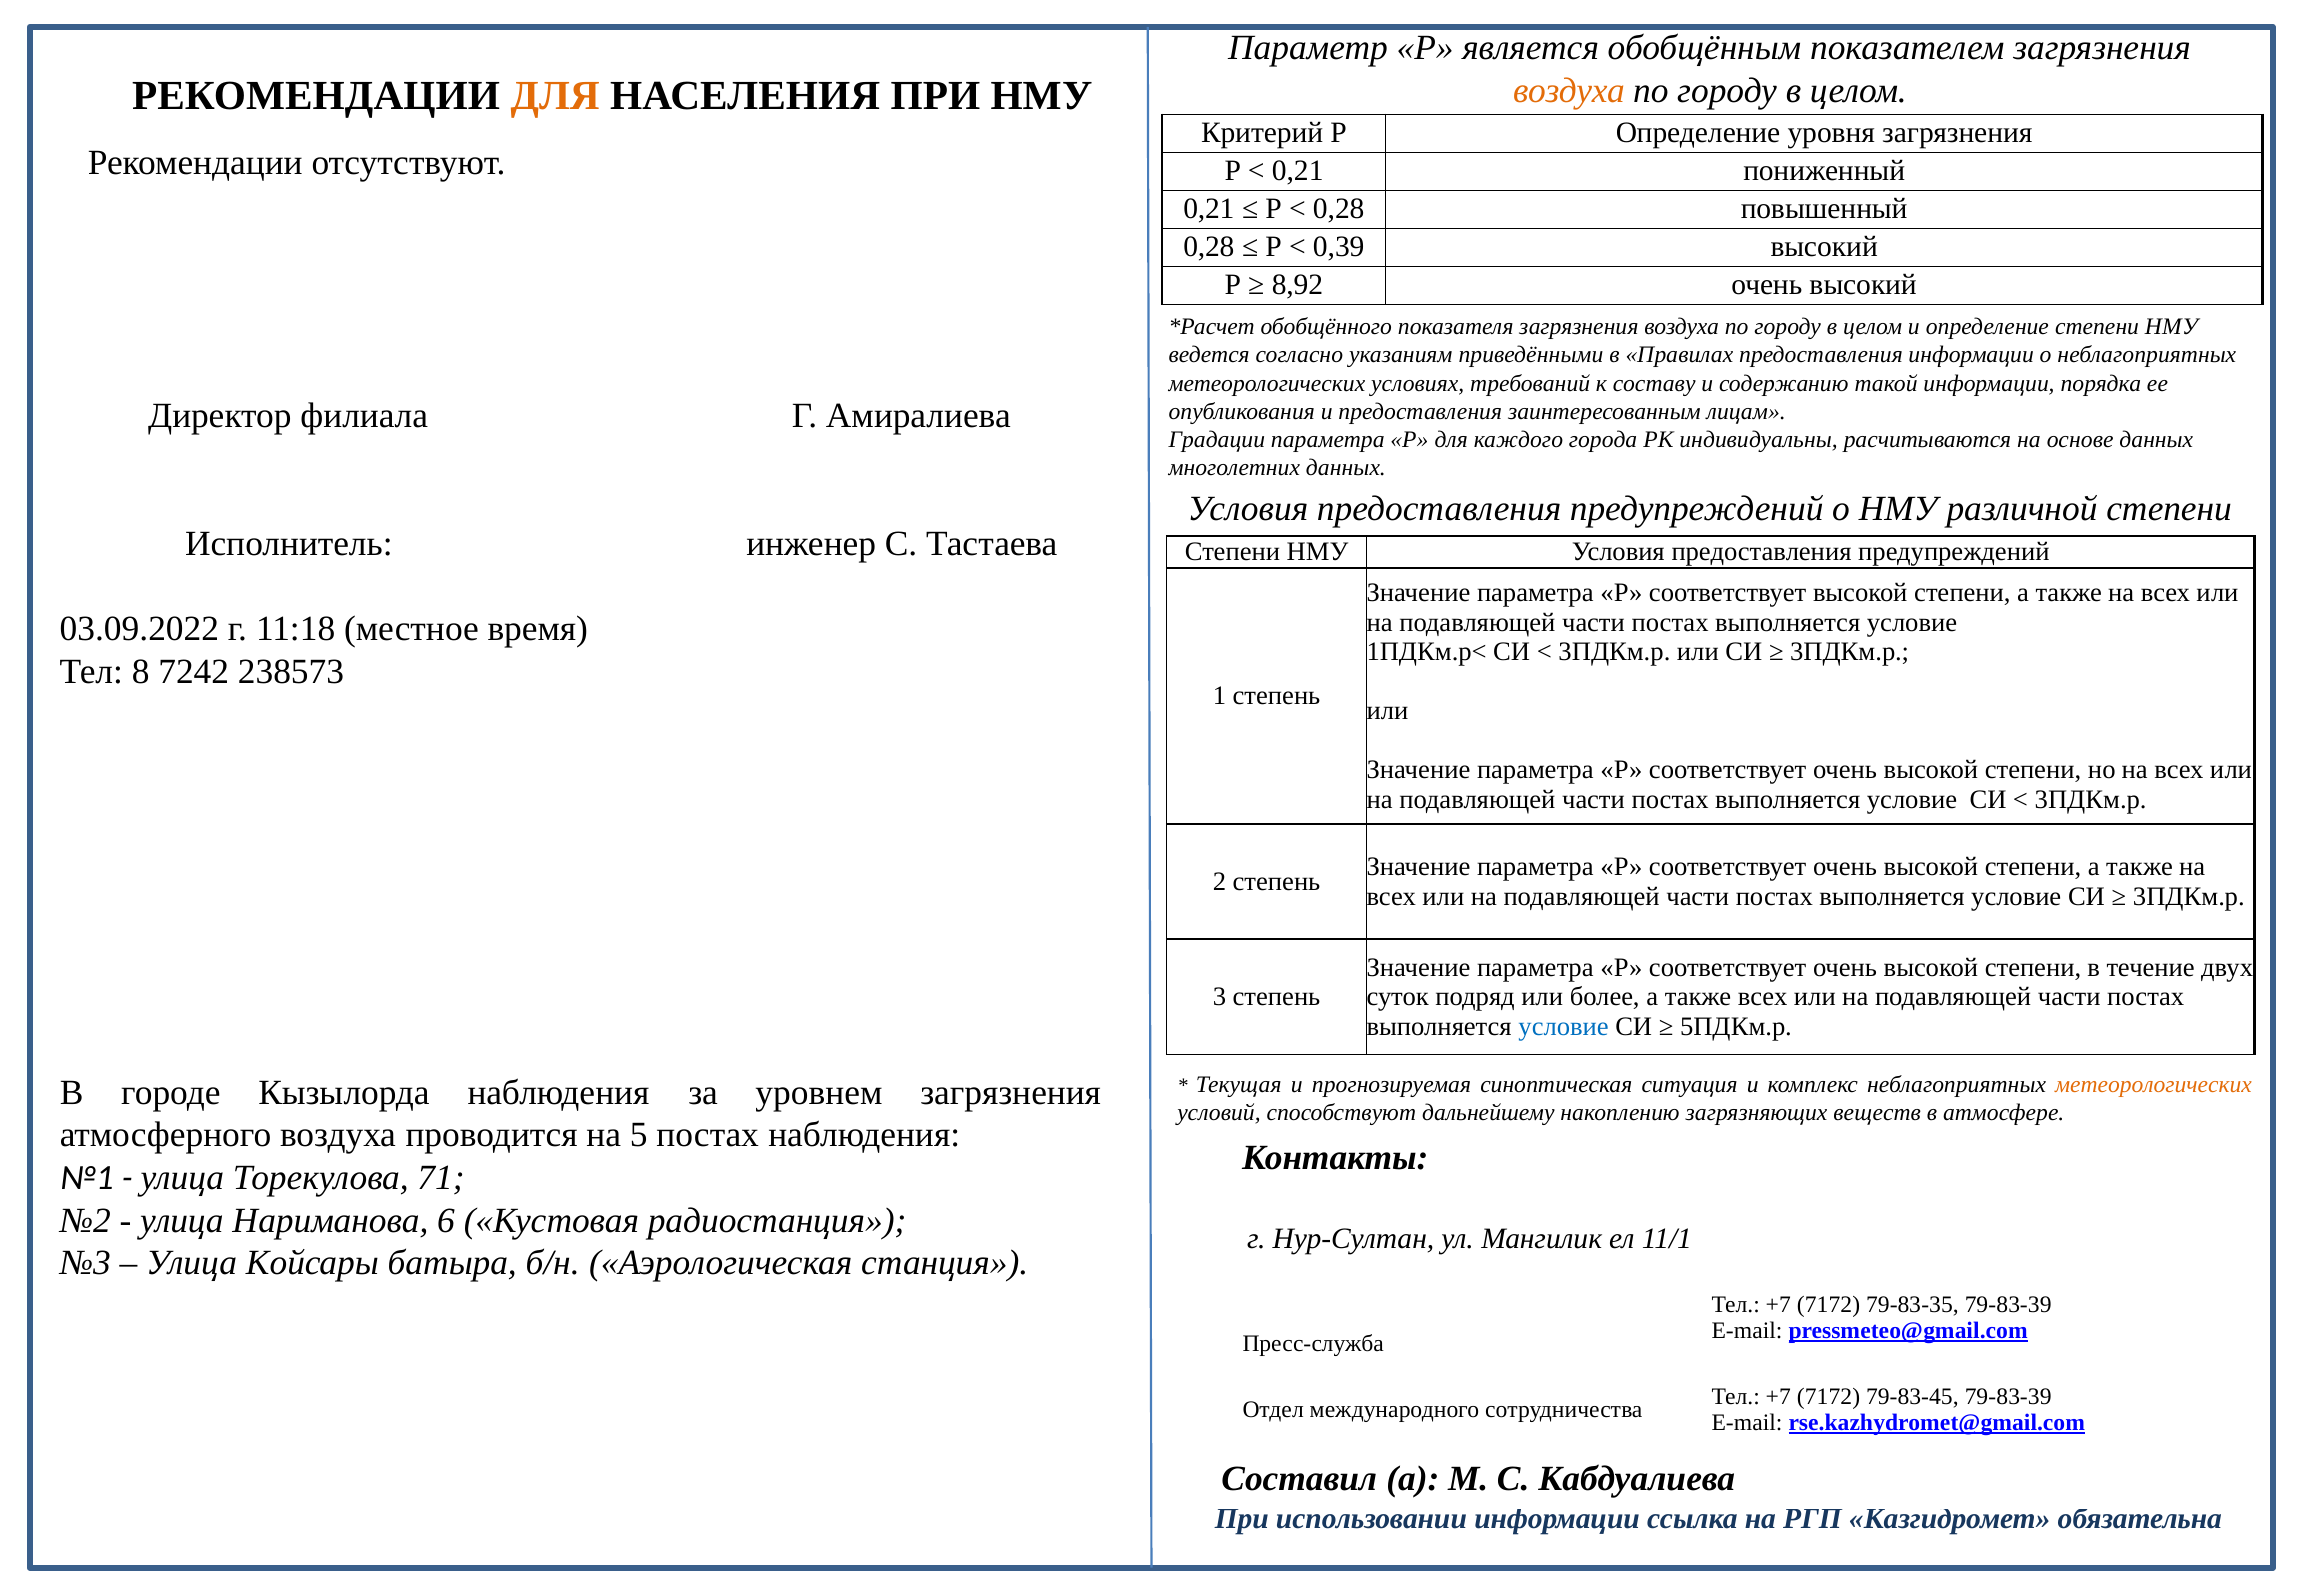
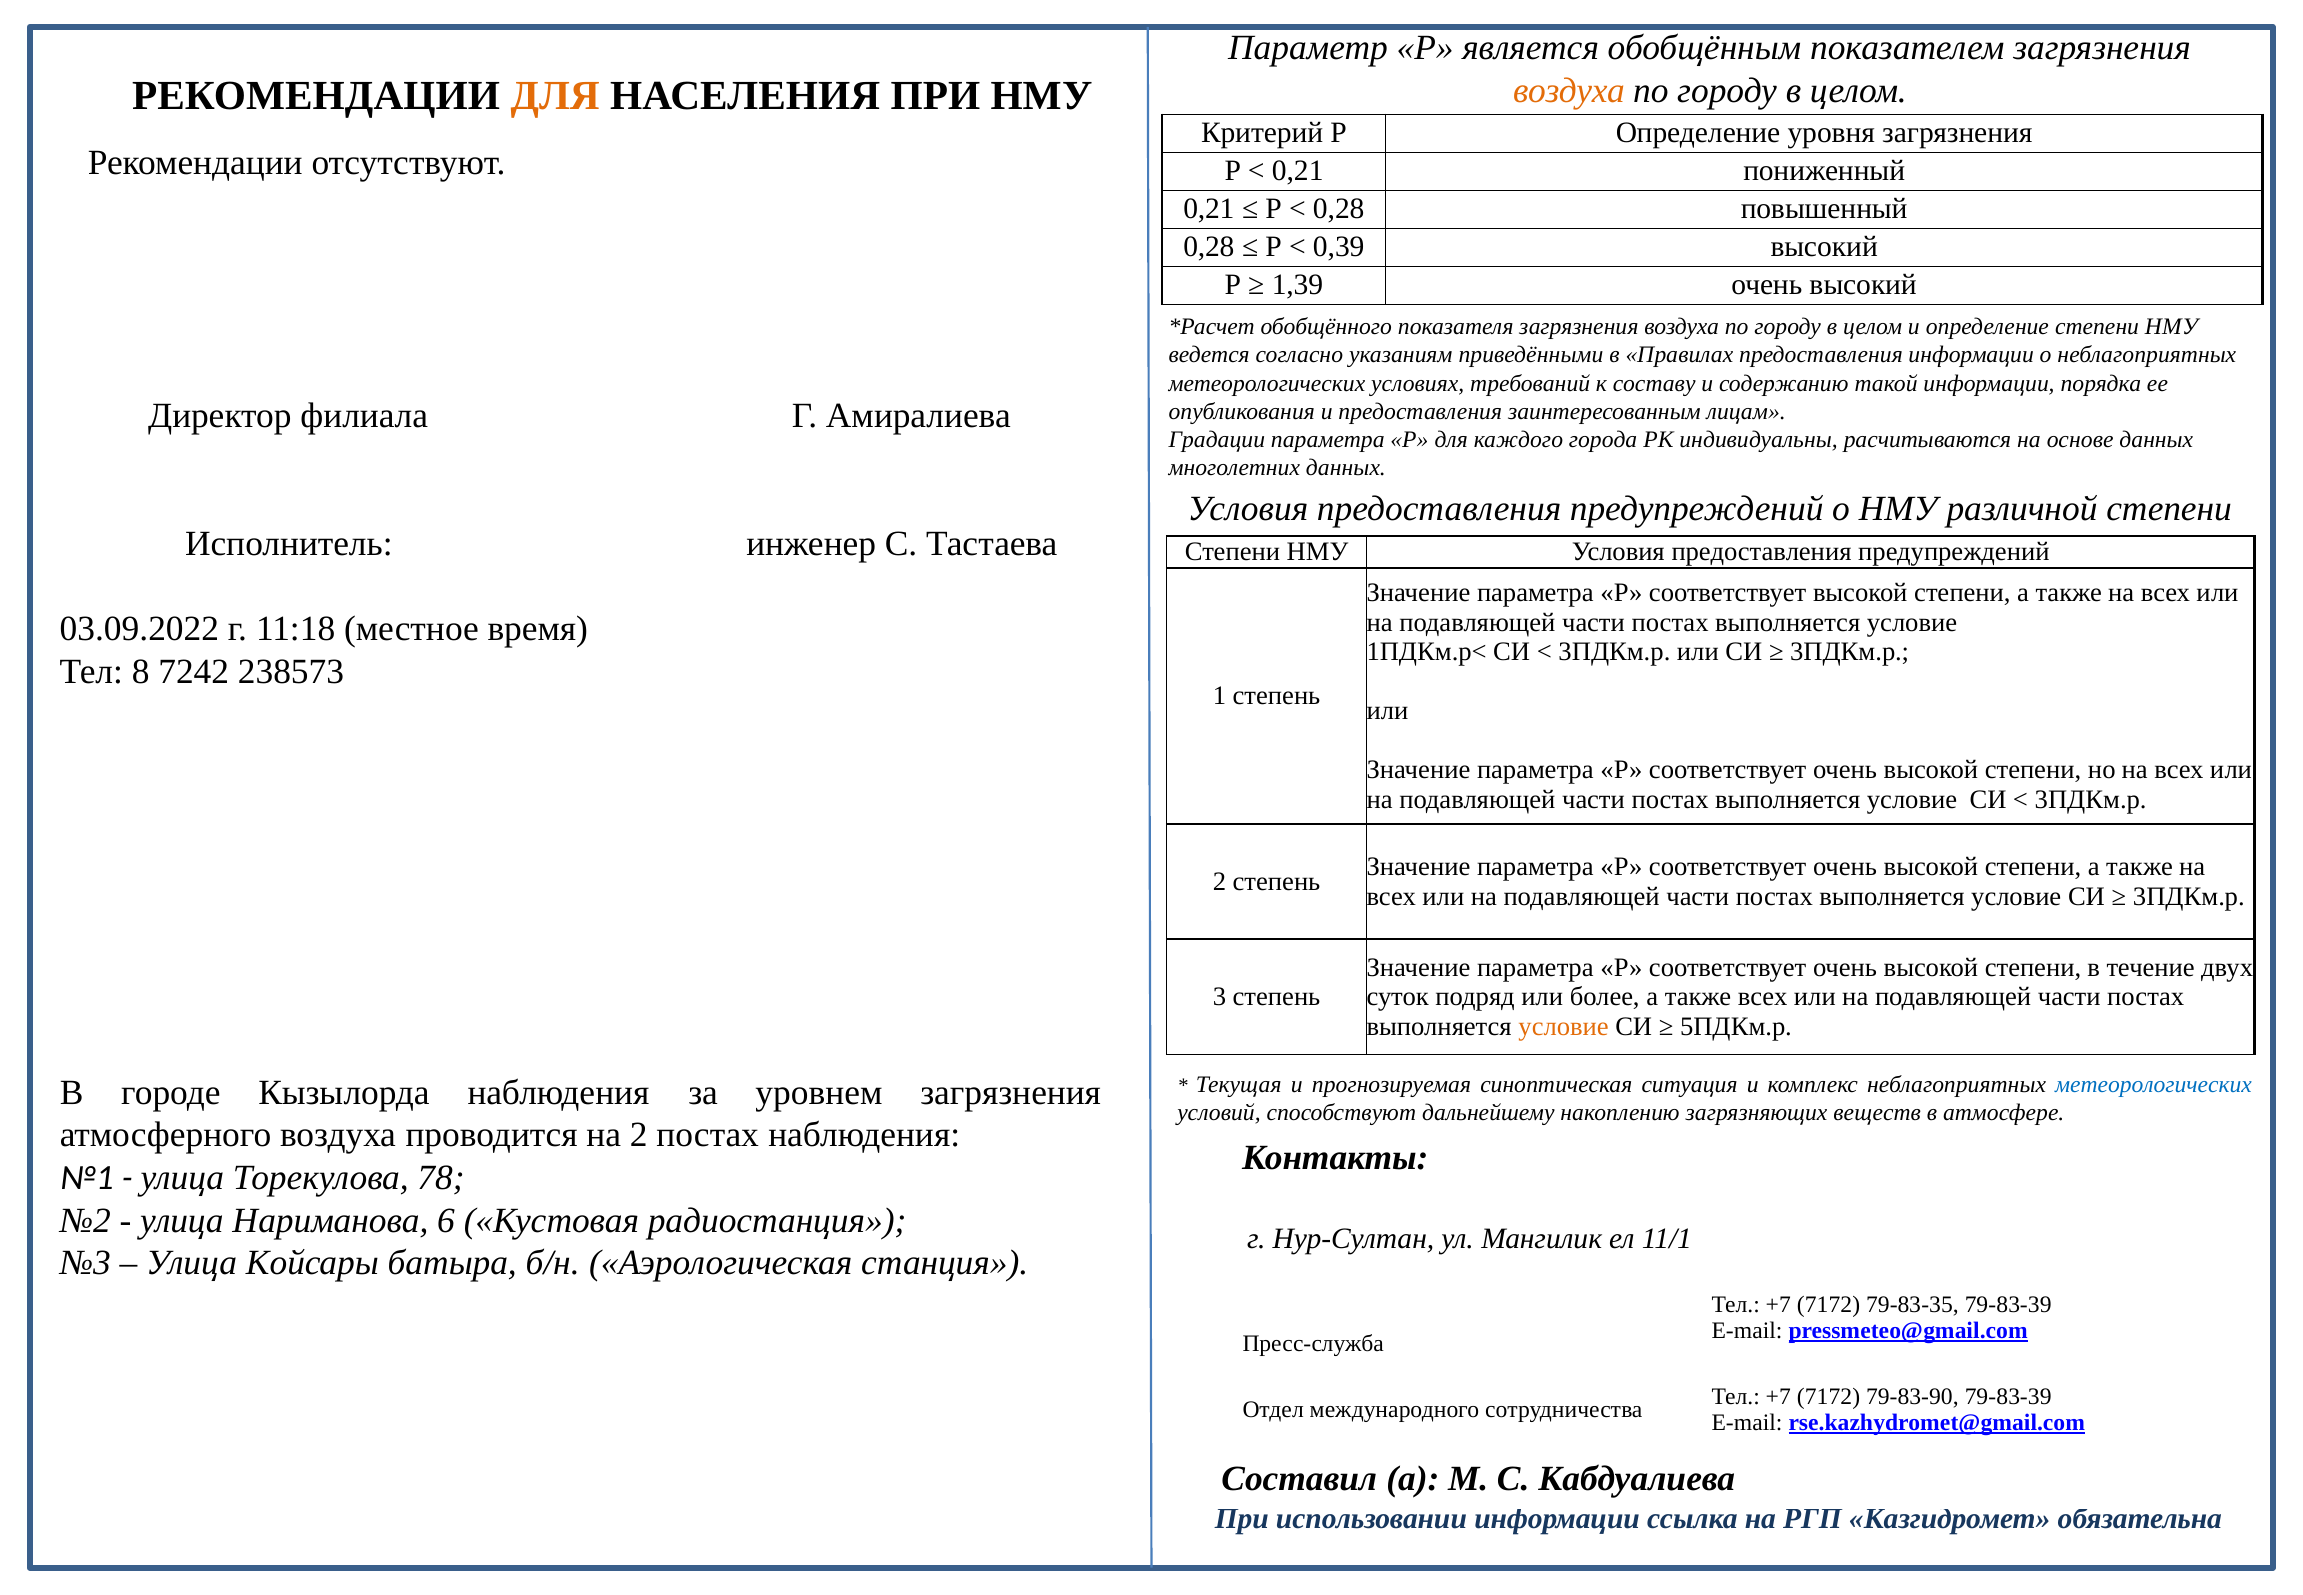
8,92: 8,92 -> 1,39
условие at (1564, 1026) colour: blue -> orange
метеорологических at (2153, 1084) colour: orange -> blue
на 5: 5 -> 2
71: 71 -> 78
79-83-45: 79-83-45 -> 79-83-90
